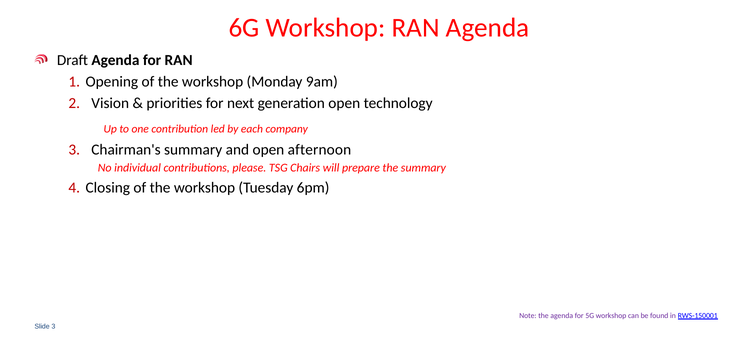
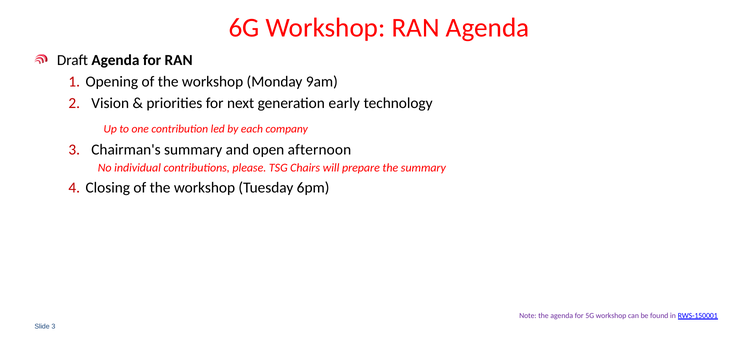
generation open: open -> early
